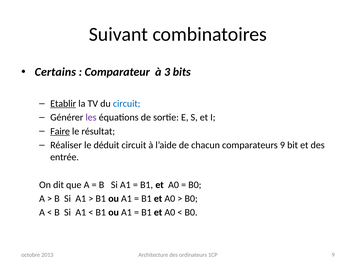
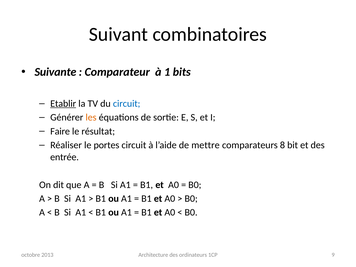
Certains: Certains -> Suivante
3: 3 -> 1
les colour: purple -> orange
Faire underline: present -> none
déduit: déduit -> portes
chacun: chacun -> mettre
comparateurs 9: 9 -> 8
